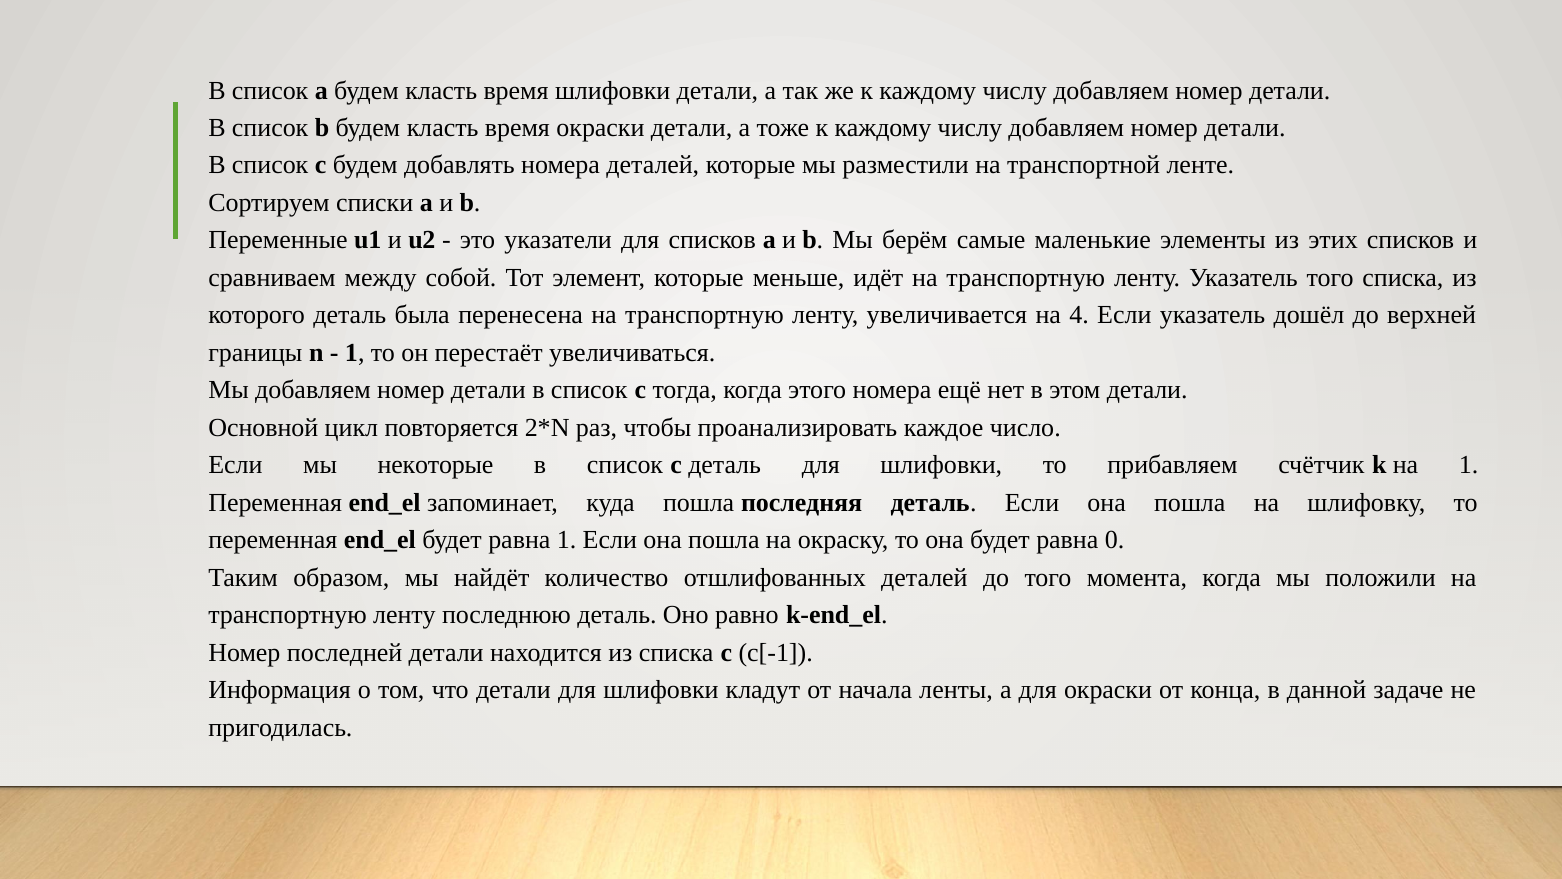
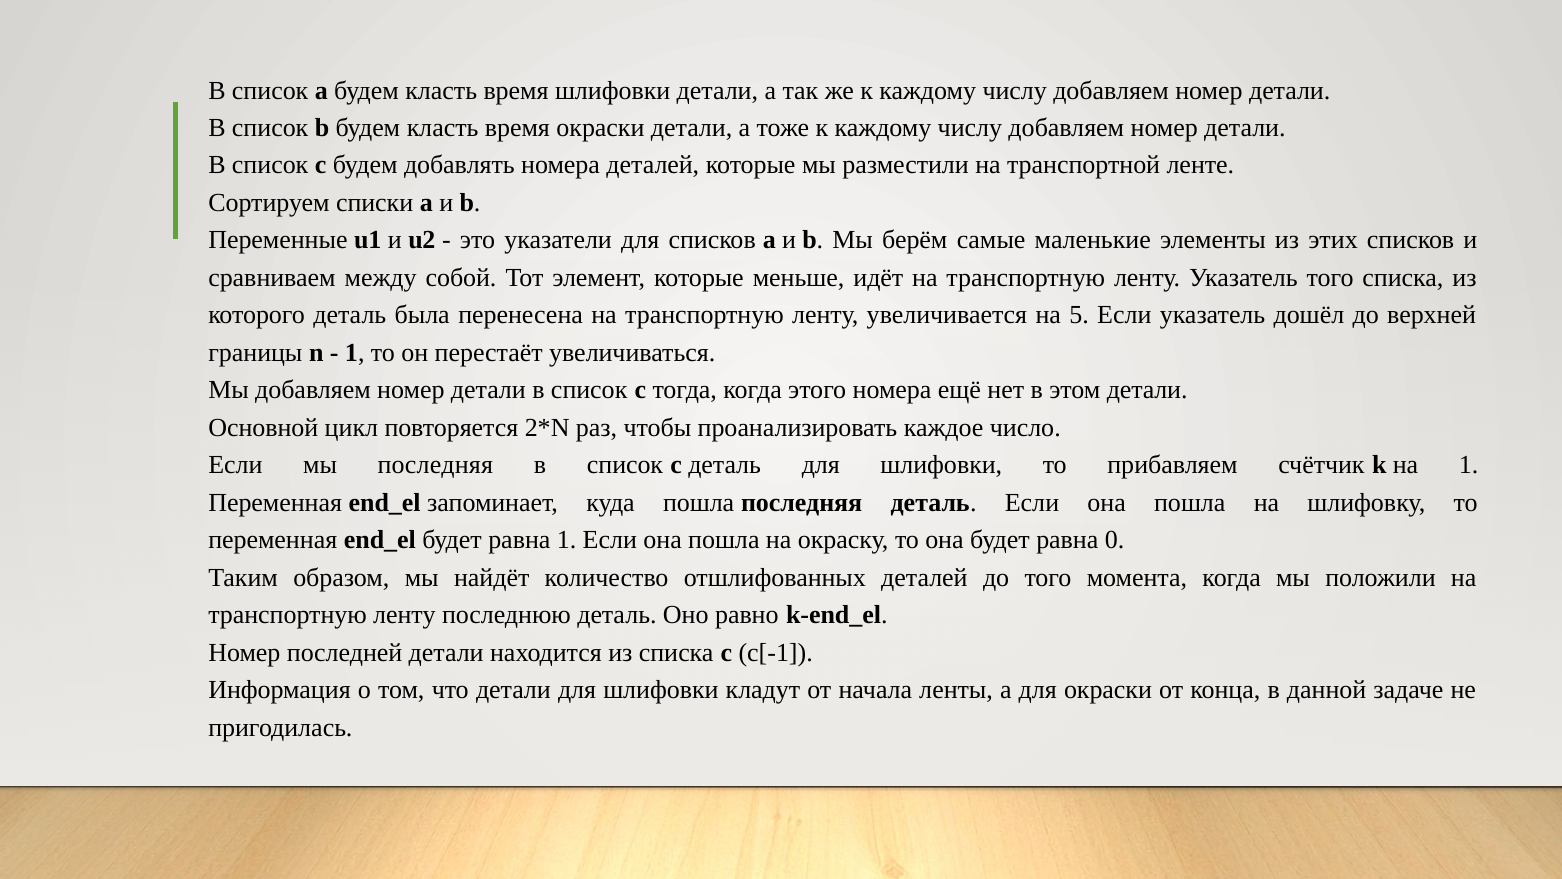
4: 4 -> 5
мы некоторые: некоторые -> последняя
